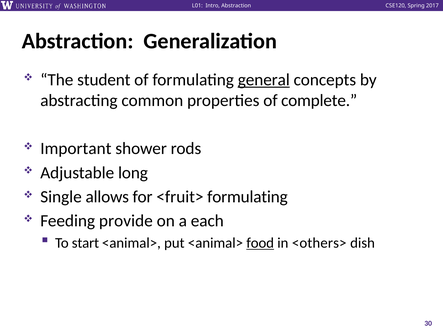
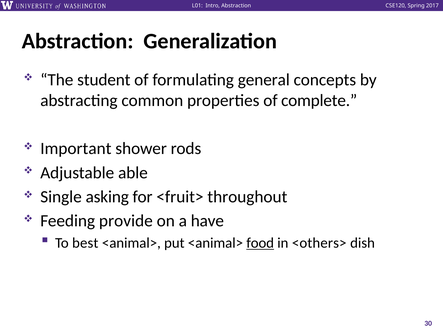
general underline: present -> none
long: long -> able
allows: allows -> asking
<fruit> formulating: formulating -> throughout
each: each -> have
start: start -> best
